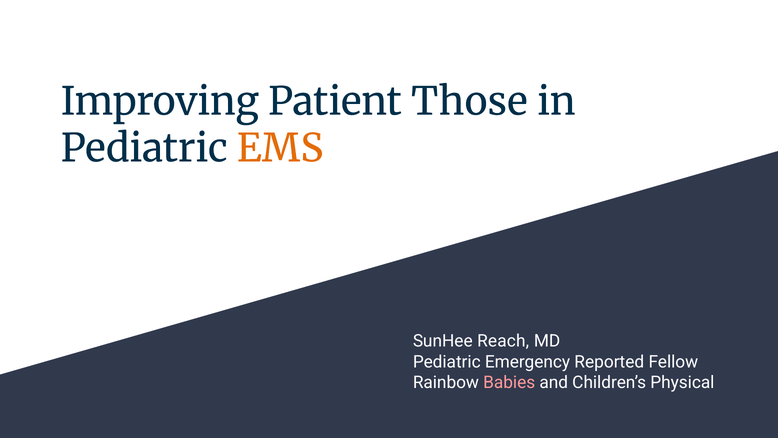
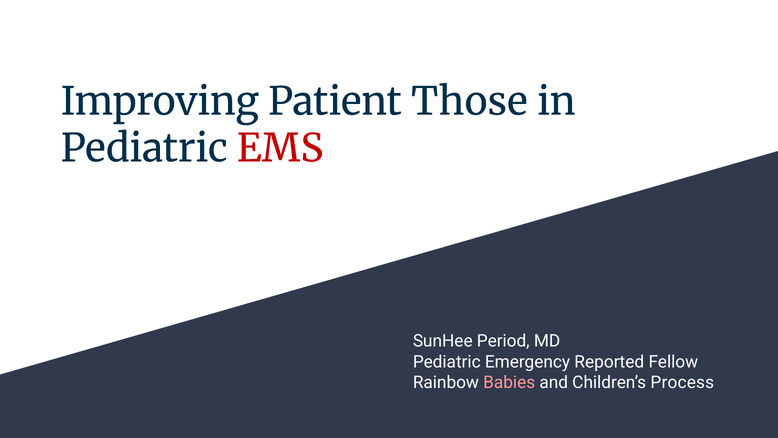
EMS colour: orange -> red
Reach: Reach -> Period
Physical: Physical -> Process
